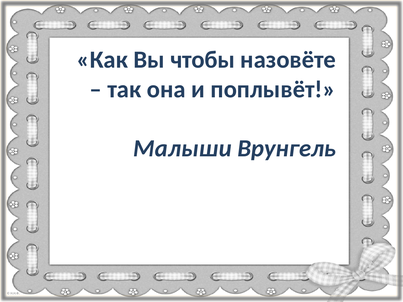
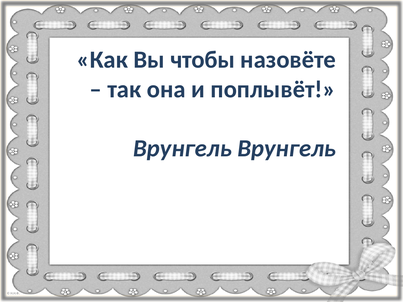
Малыши at (182, 149): Малыши -> Врунгель
